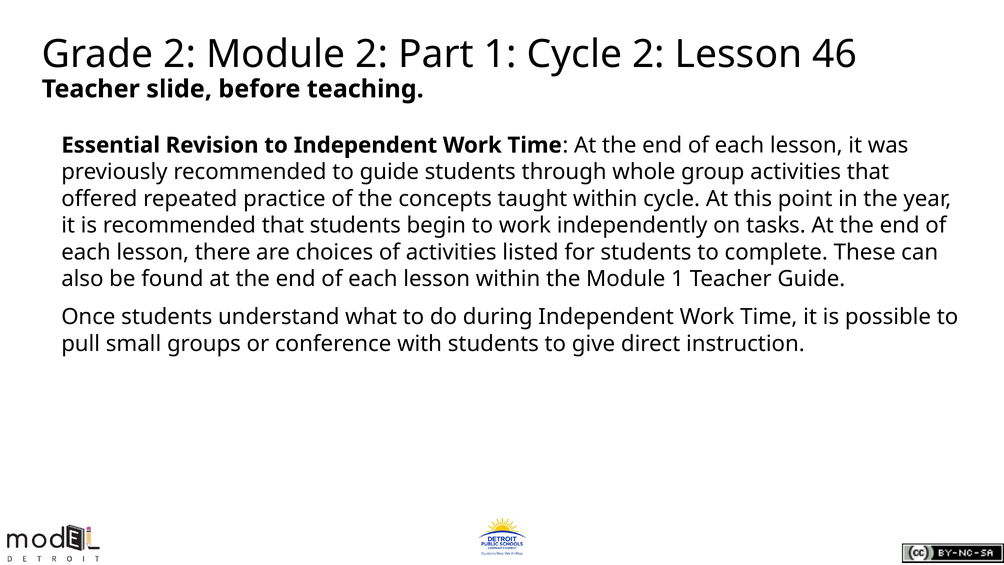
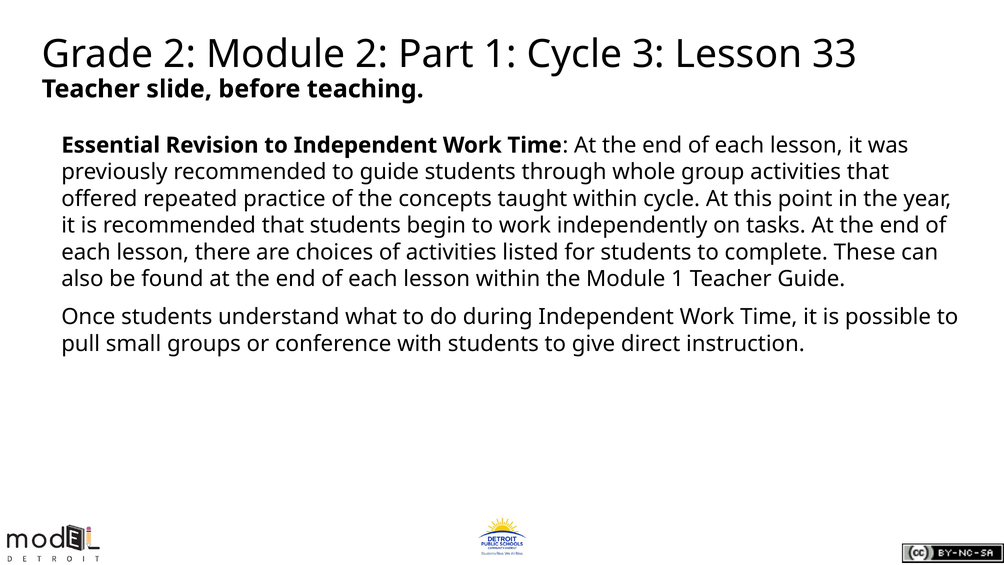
Cycle 2: 2 -> 3
46: 46 -> 33
